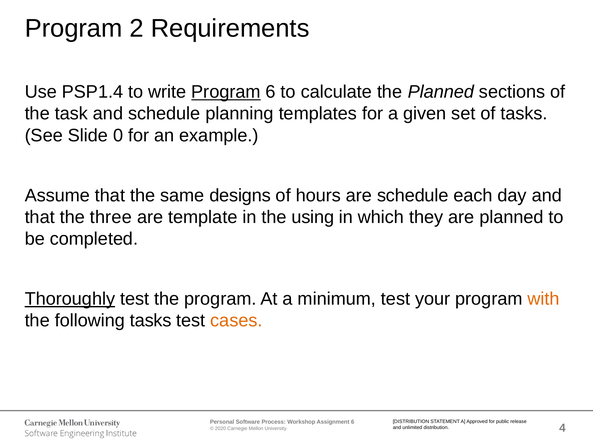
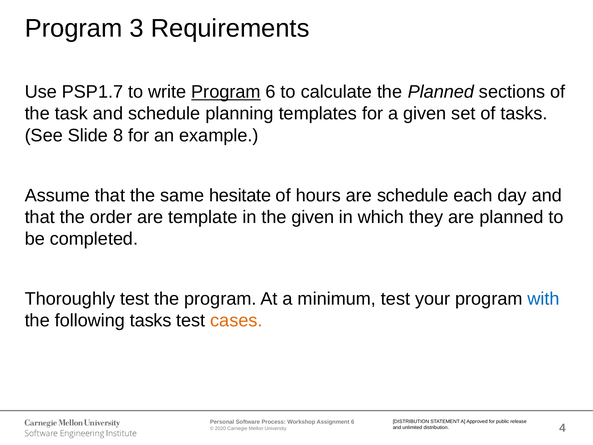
2: 2 -> 3
PSP1.4: PSP1.4 -> PSP1.7
0: 0 -> 8
designs: designs -> hesitate
three: three -> order
the using: using -> given
Thoroughly underline: present -> none
with colour: orange -> blue
